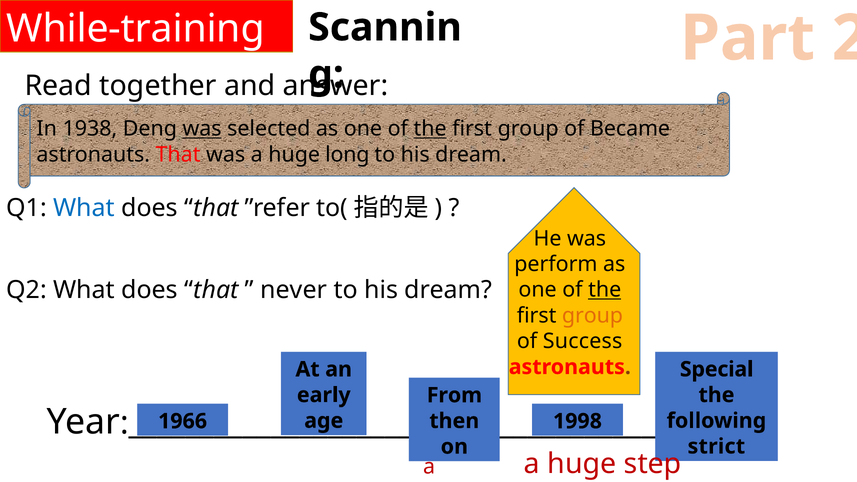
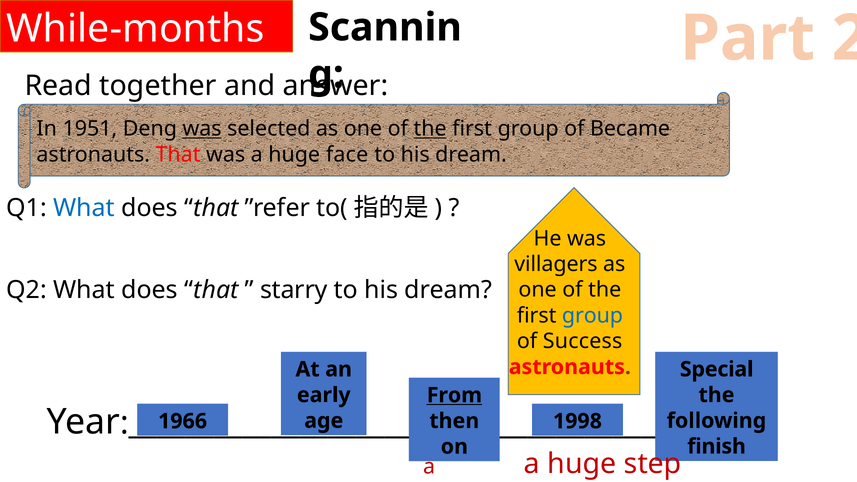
While-training: While-training -> While-months
1938: 1938 -> 1951
long: long -> face
perform: perform -> villagers
never: never -> starry
the at (605, 290) underline: present -> none
group at (592, 316) colour: orange -> blue
From underline: none -> present
strict: strict -> finish
